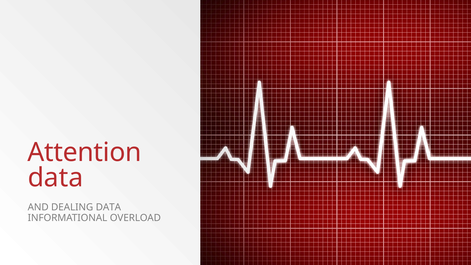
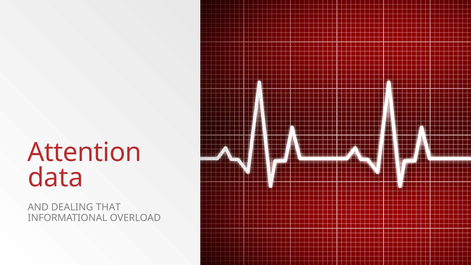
DEALING DATA: DATA -> THAT
